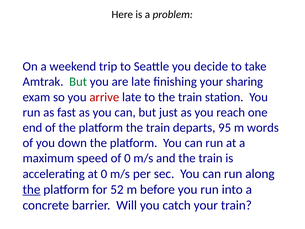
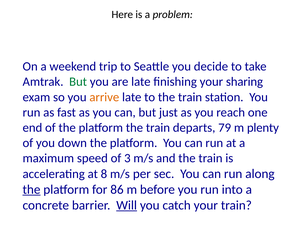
arrive colour: red -> orange
95: 95 -> 79
words: words -> plenty
of 0: 0 -> 3
at 0: 0 -> 8
52: 52 -> 86
Will underline: none -> present
